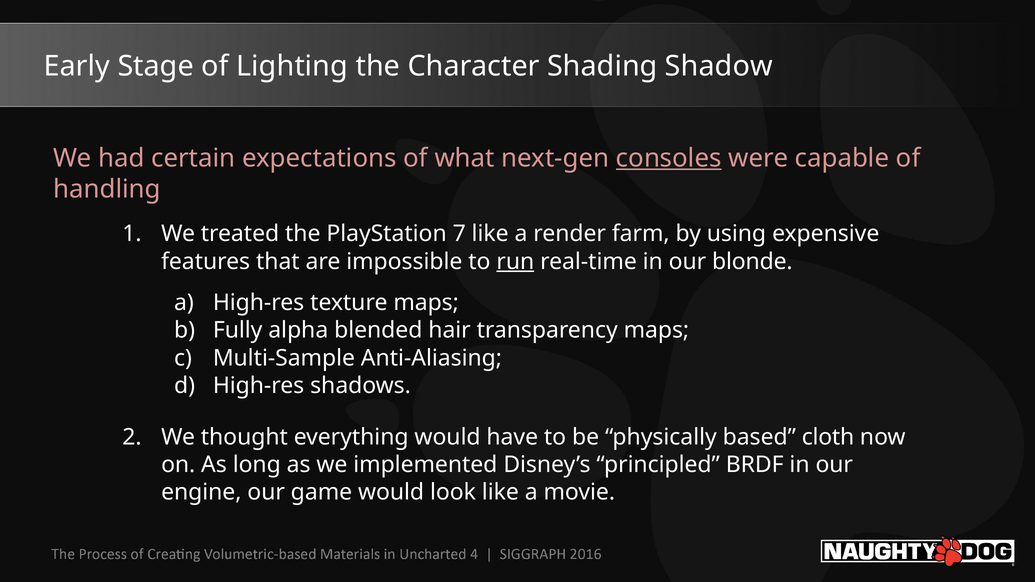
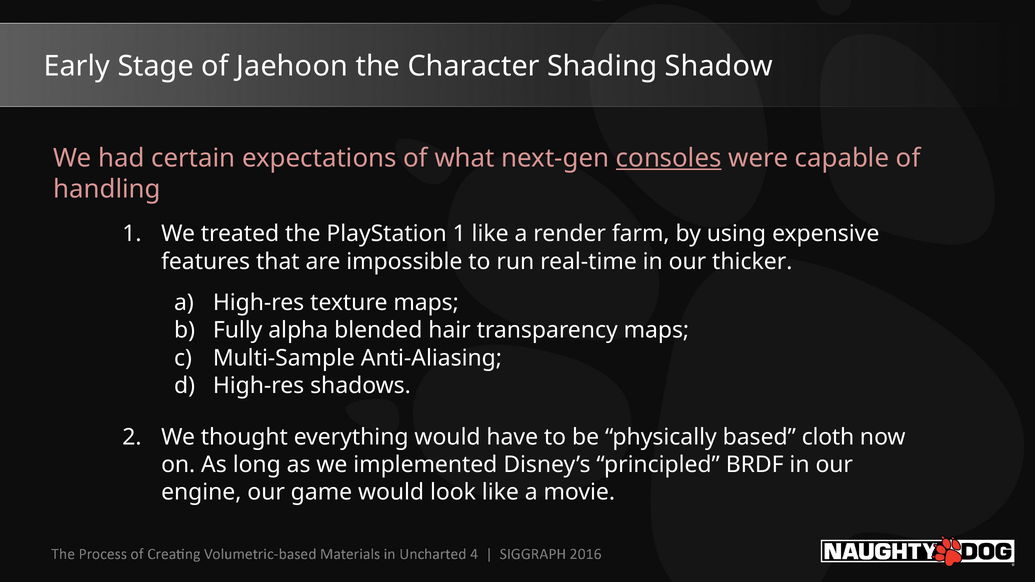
Lighting: Lighting -> Jaehoon
PlayStation 7: 7 -> 1
run underline: present -> none
blonde: blonde -> thicker
